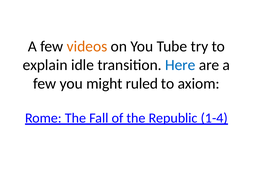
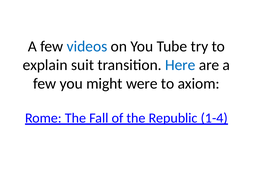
videos colour: orange -> blue
idle: idle -> suit
ruled: ruled -> were
